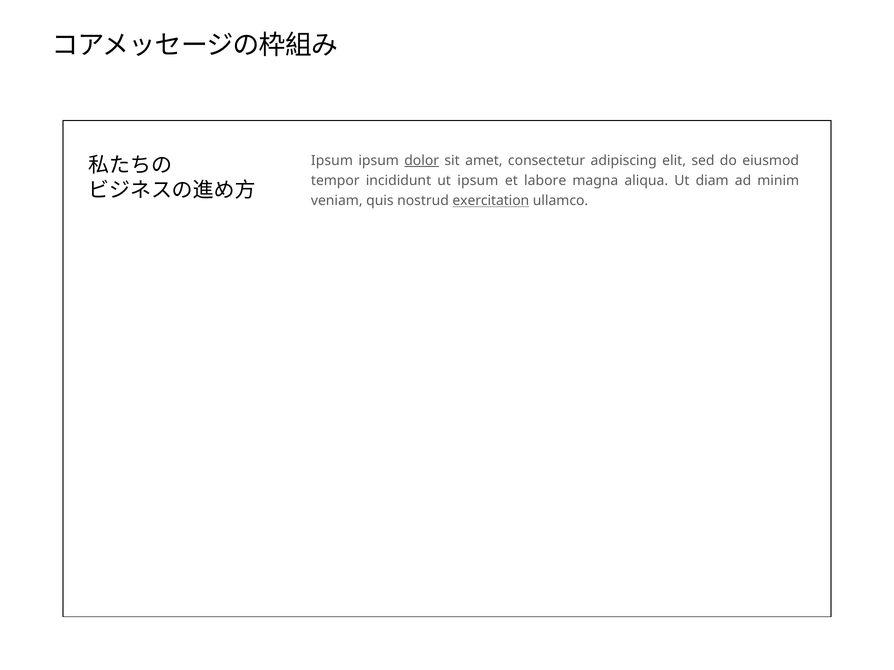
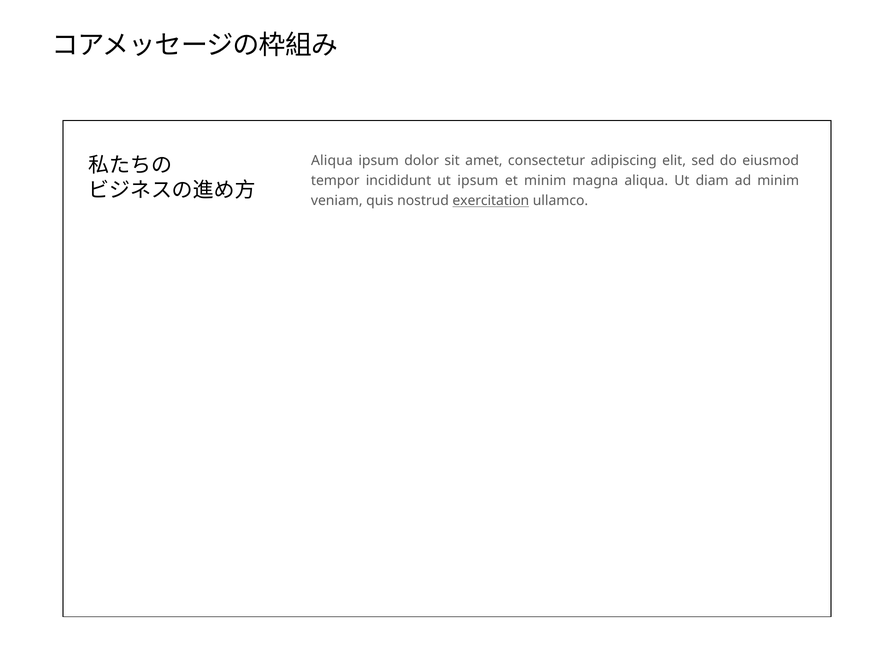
Ipsum at (332, 161): Ipsum -> Aliqua
dolor underline: present -> none
et labore: labore -> minim
